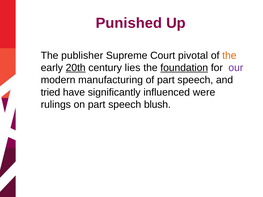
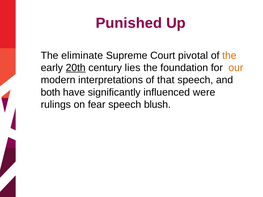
publisher: publisher -> eliminate
foundation underline: present -> none
our colour: purple -> orange
manufacturing: manufacturing -> interpretations
of part: part -> that
tried: tried -> both
on part: part -> fear
